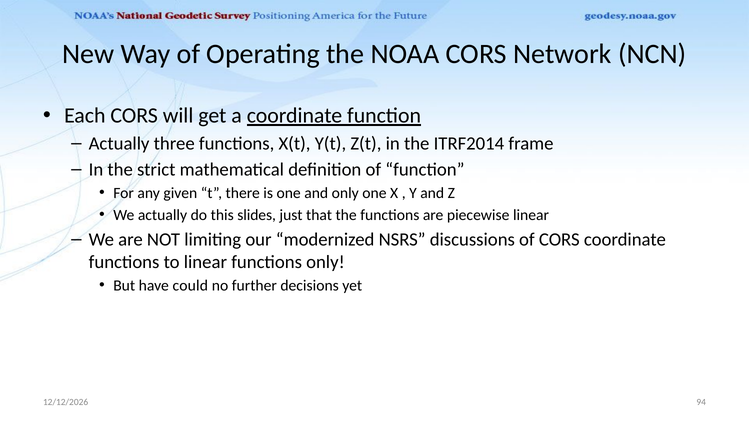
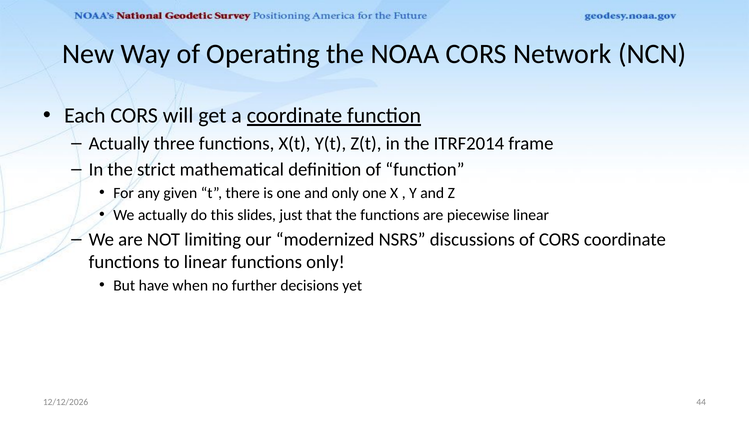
could: could -> when
94: 94 -> 44
